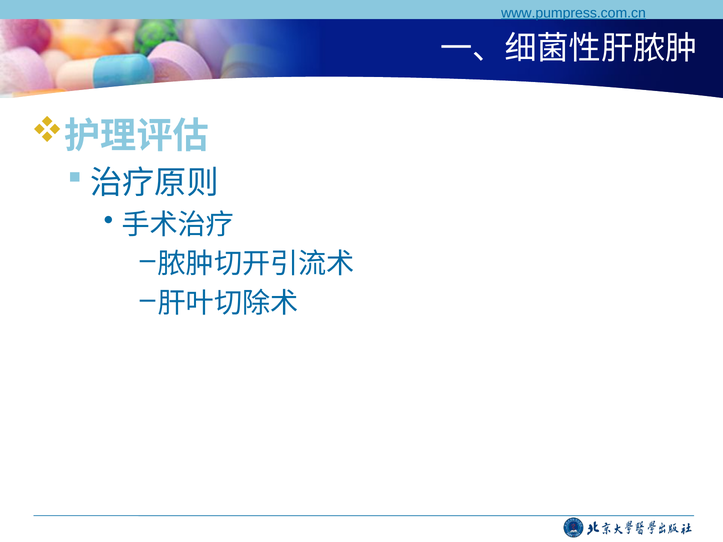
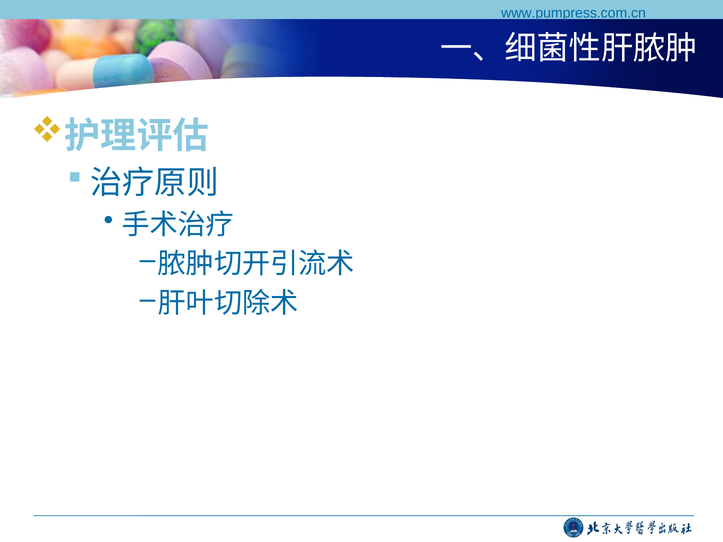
www.pumpress.com.cn underline: present -> none
